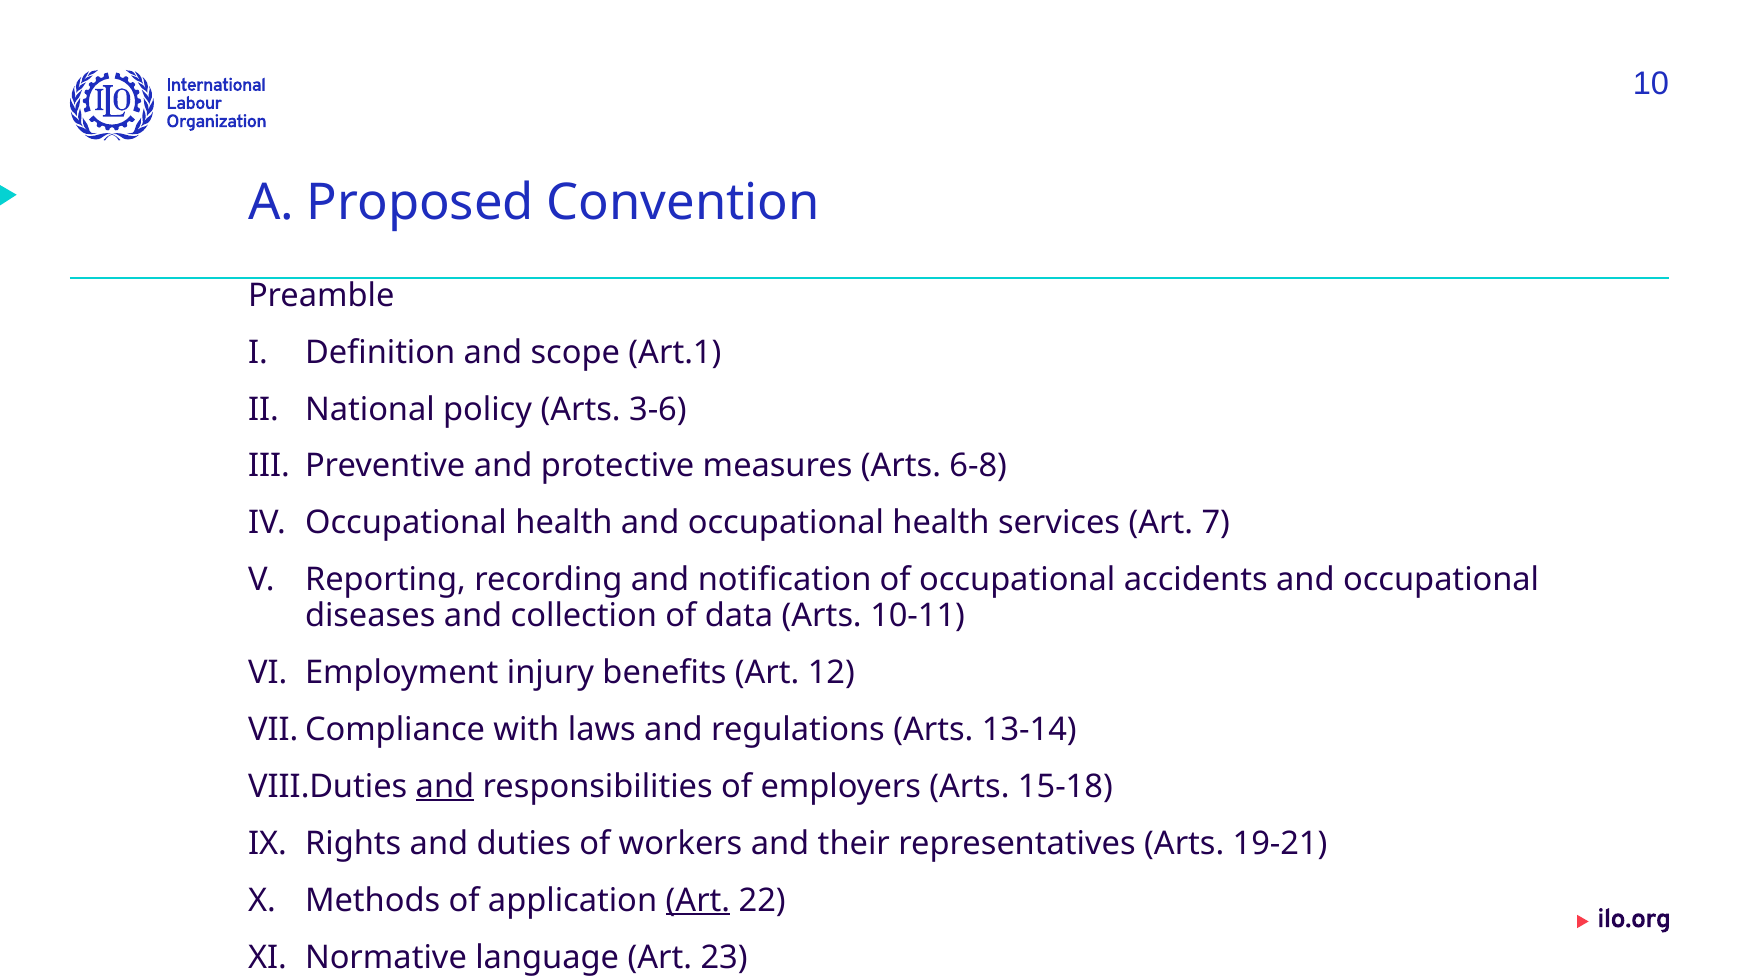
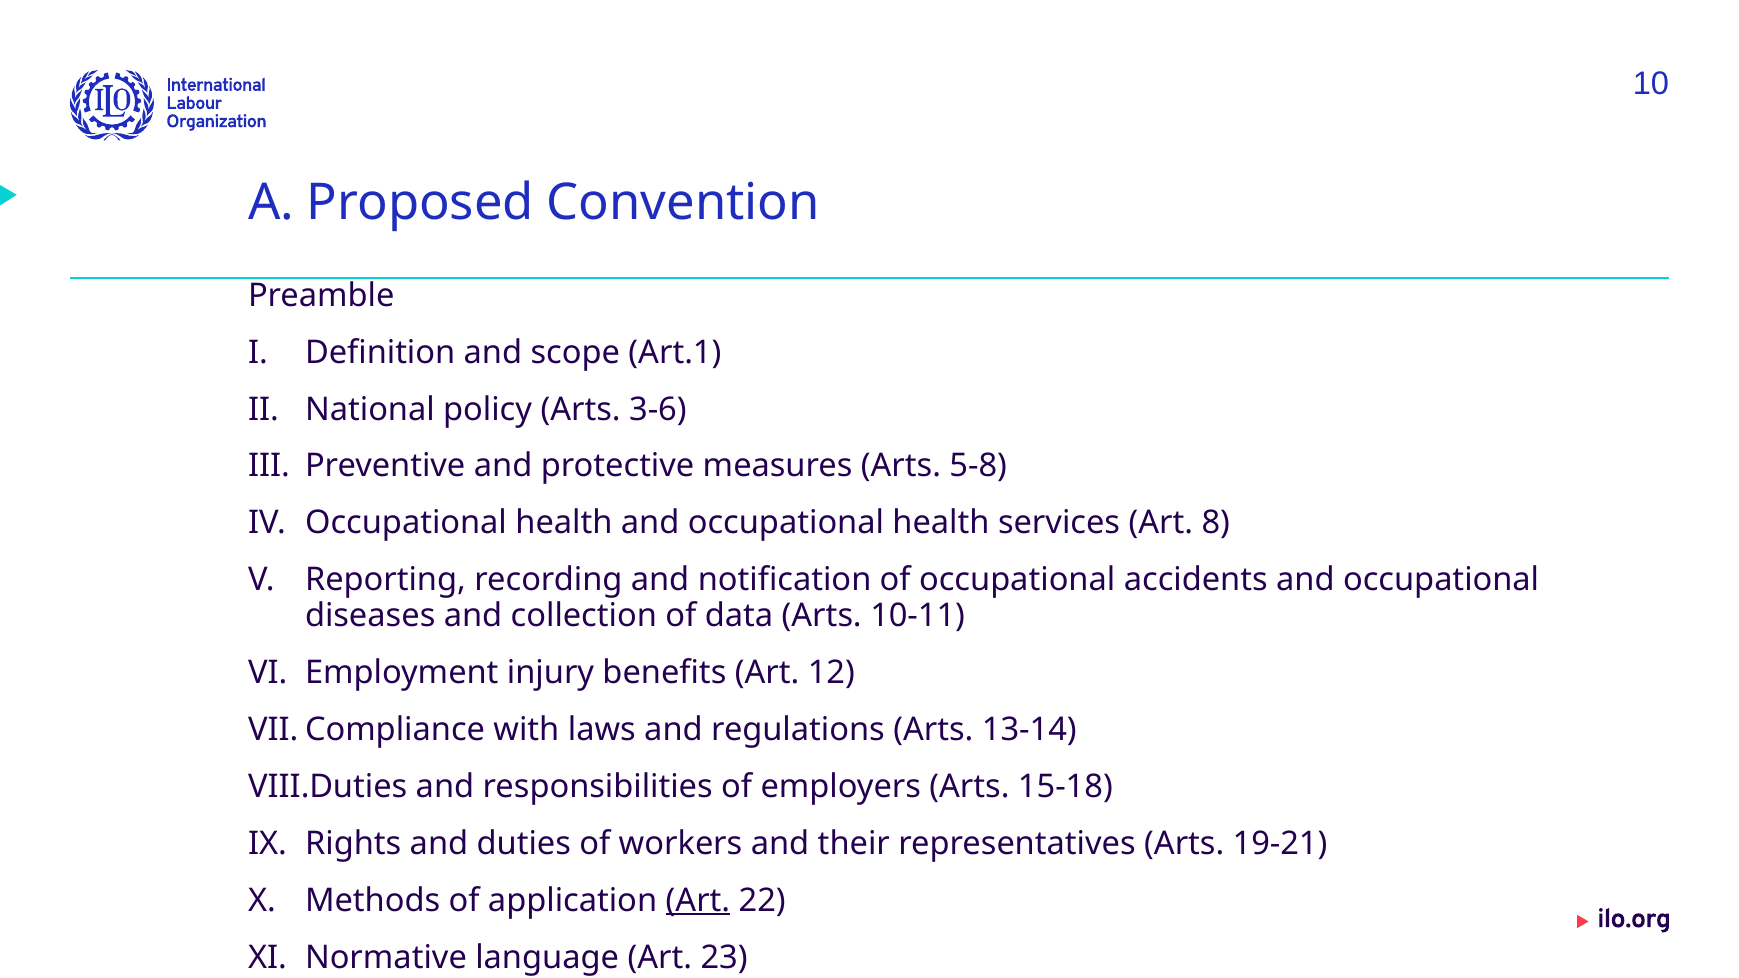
6-8: 6-8 -> 5-8
7: 7 -> 8
and at (445, 787) underline: present -> none
